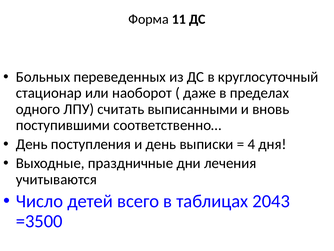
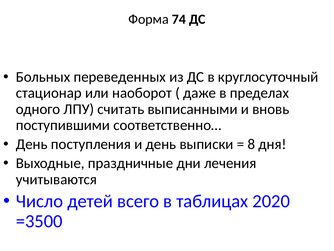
11: 11 -> 74
4: 4 -> 8
2043: 2043 -> 2020
